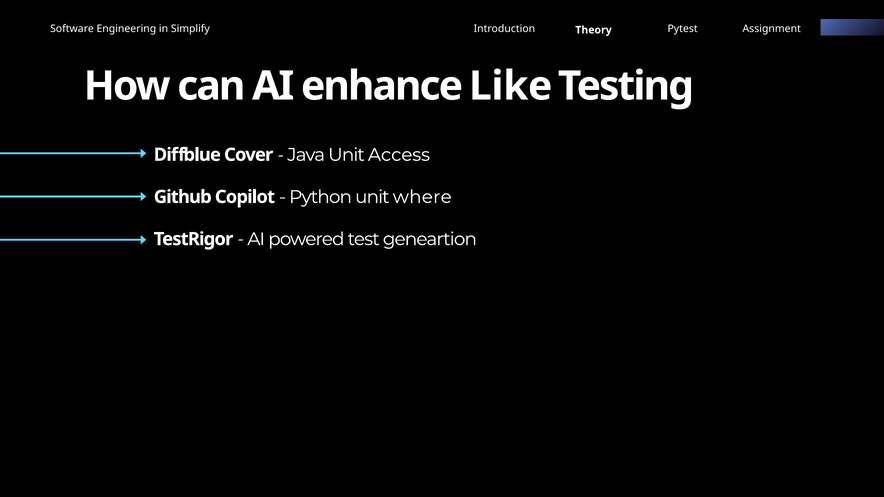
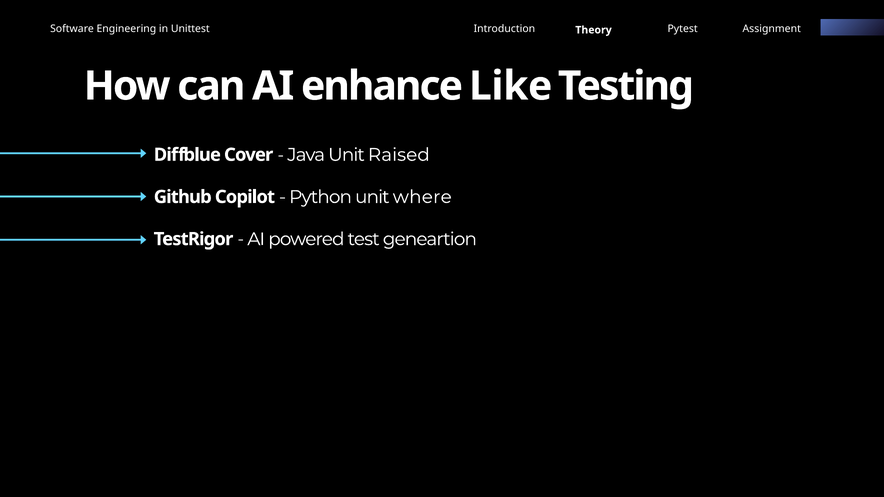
Simplify: Simplify -> Unittest
Access: Access -> Raised
